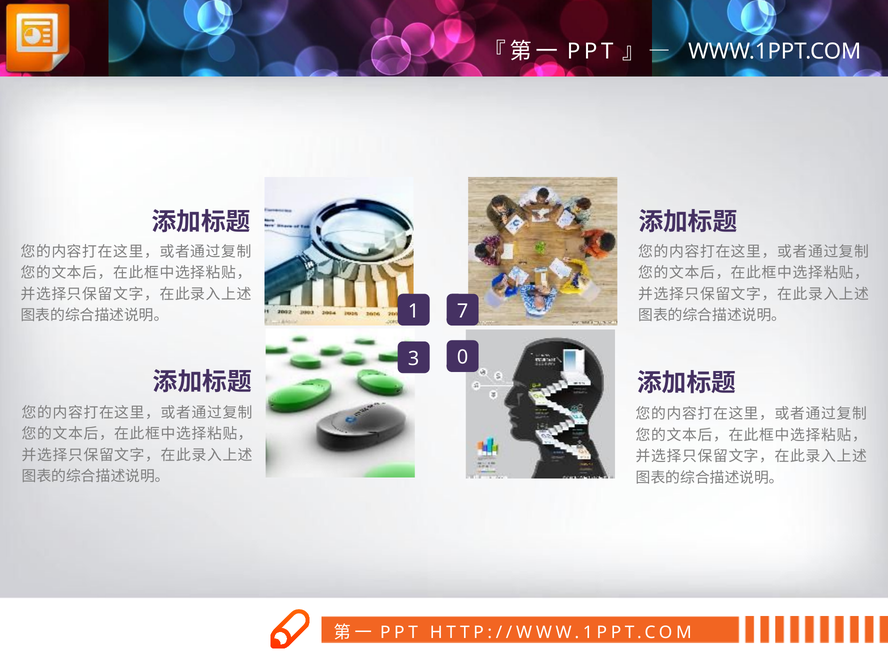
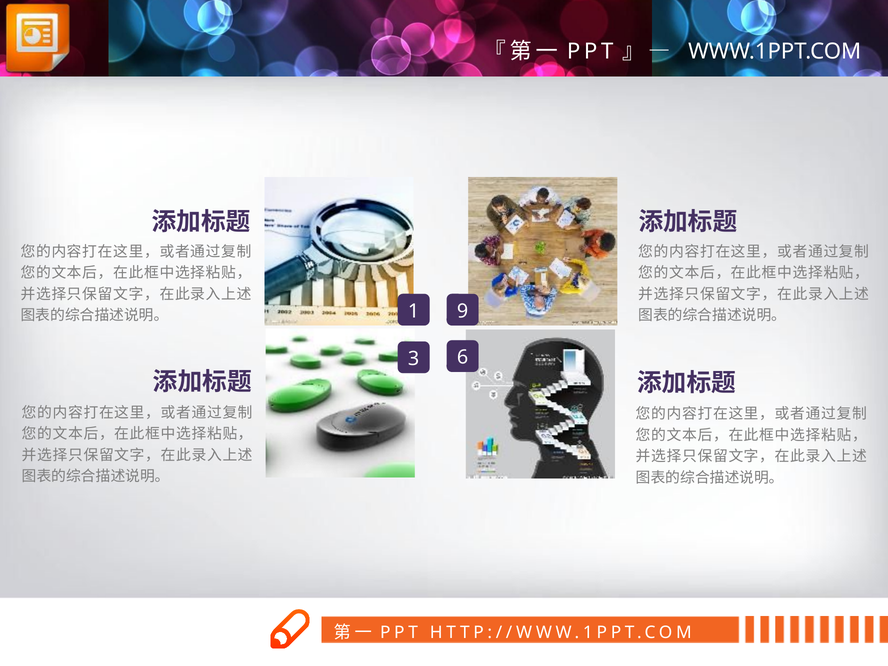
7: 7 -> 9
0: 0 -> 6
